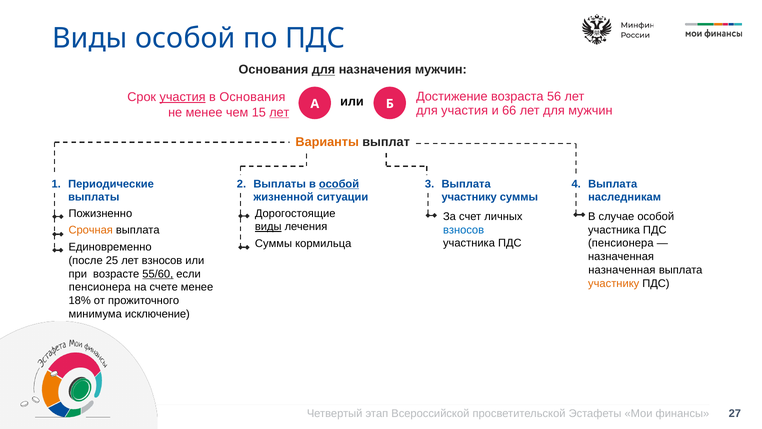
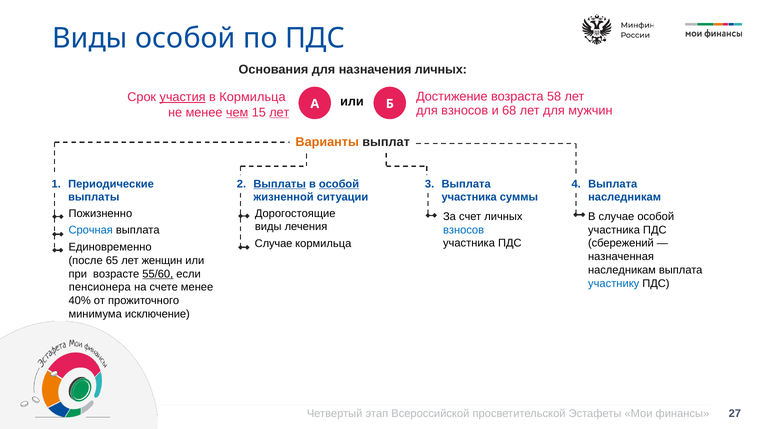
для at (324, 70) underline: present -> none
назначения мужчин: мужчин -> личных
56: 56 -> 58
в Основания: Основания -> Кормильца
для участия: участия -> взносов
66: 66 -> 68
чем underline: none -> present
Выплаты at (280, 184) underline: none -> present
участнику at (469, 197): участнику -> участника
виды at (268, 227) underline: present -> none
Срочная colour: orange -> blue
пенсионера at (621, 243): пенсионера -> сбережений
Суммы at (273, 243): Суммы -> Случае
25: 25 -> 65
лет взносов: взносов -> женщин
назначенная at (622, 270): назначенная -> наследникам
участнику at (614, 283) colour: orange -> blue
18%: 18% -> 40%
